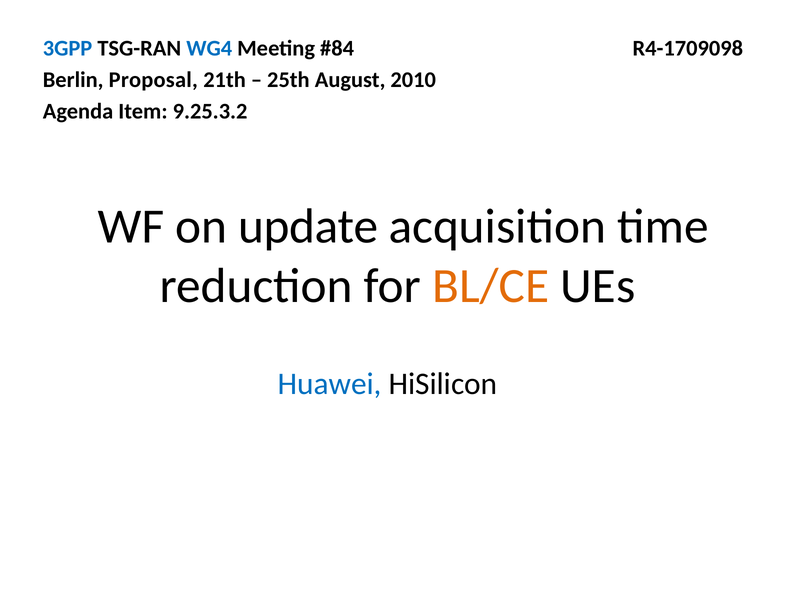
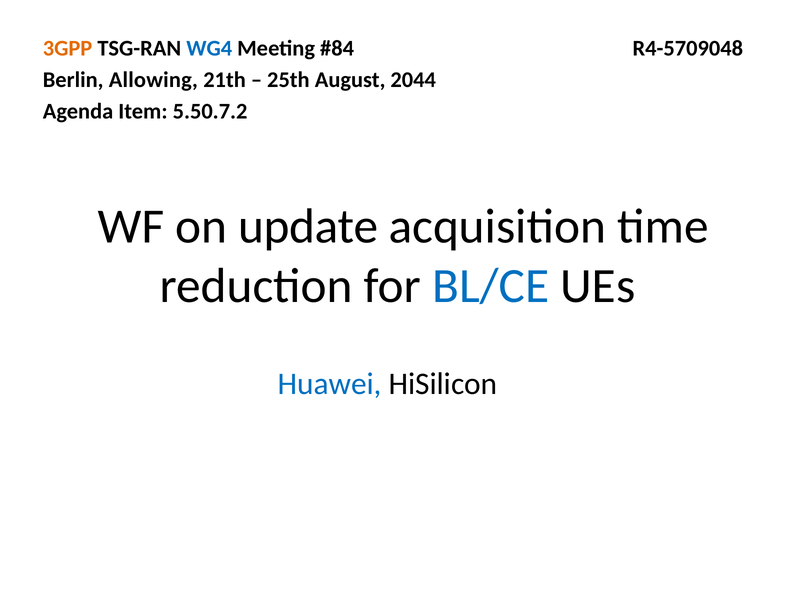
3GPP colour: blue -> orange
R4-1709098: R4-1709098 -> R4-5709048
Proposal: Proposal -> Allowing
2010: 2010 -> 2044
9.25.3.2: 9.25.3.2 -> 5.50.7.2
BL/CE colour: orange -> blue
